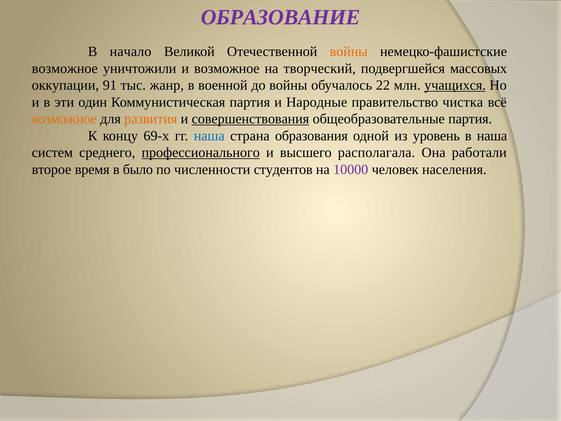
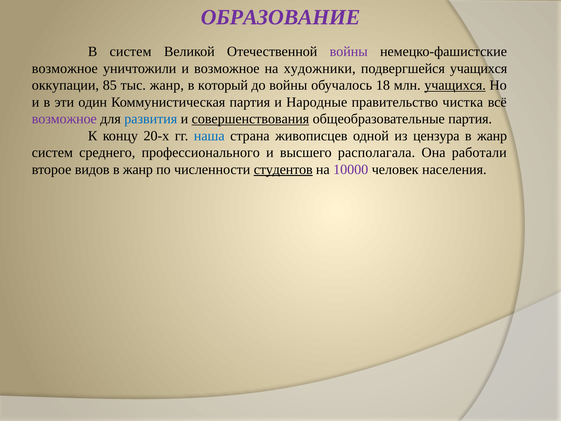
В начало: начало -> систем
войны at (349, 52) colour: orange -> purple
творческий: творческий -> художники
подвергшейся массовых: массовых -> учащихся
91: 91 -> 85
военной: военной -> который
22: 22 -> 18
возможное at (64, 119) colour: orange -> purple
развития colour: orange -> blue
69-х: 69-х -> 20-х
образования: образования -> живописцев
уровень: уровень -> цензура
наша at (492, 136): наша -> жанр
профессионального underline: present -> none
время: время -> видов
было at (138, 169): было -> жанр
студентов underline: none -> present
